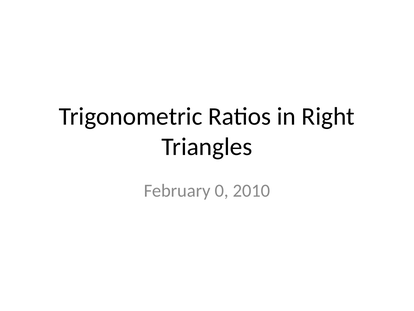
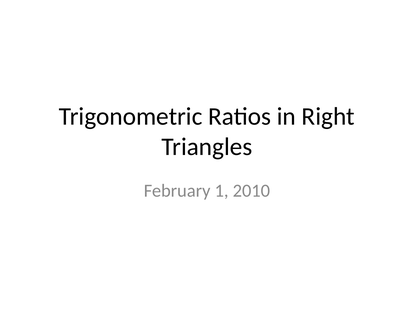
0: 0 -> 1
